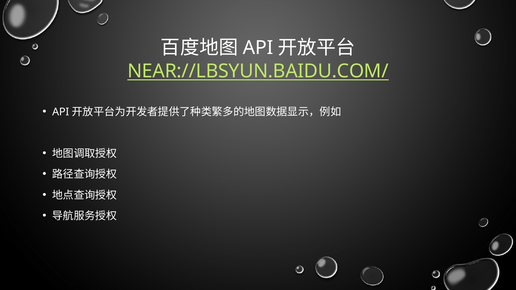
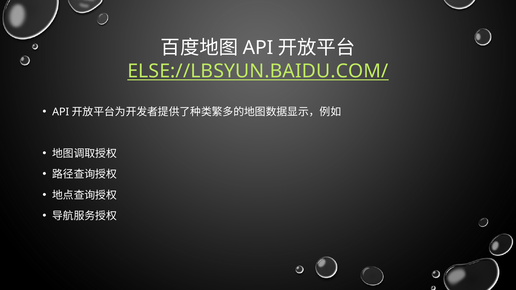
NEAR://LBSYUN.BAIDU.COM/: NEAR://LBSYUN.BAIDU.COM/ -> ELSE://LBSYUN.BAIDU.COM/
